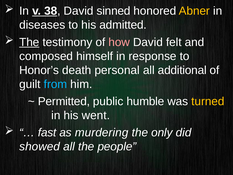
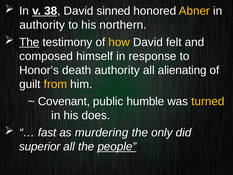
diseases at (42, 25): diseases -> authority
admitted: admitted -> northern
how colour: pink -> yellow
death personal: personal -> authority
additional: additional -> alienating
from colour: light blue -> yellow
Permitted: Permitted -> Covenant
went: went -> does
showed: showed -> superior
people underline: none -> present
